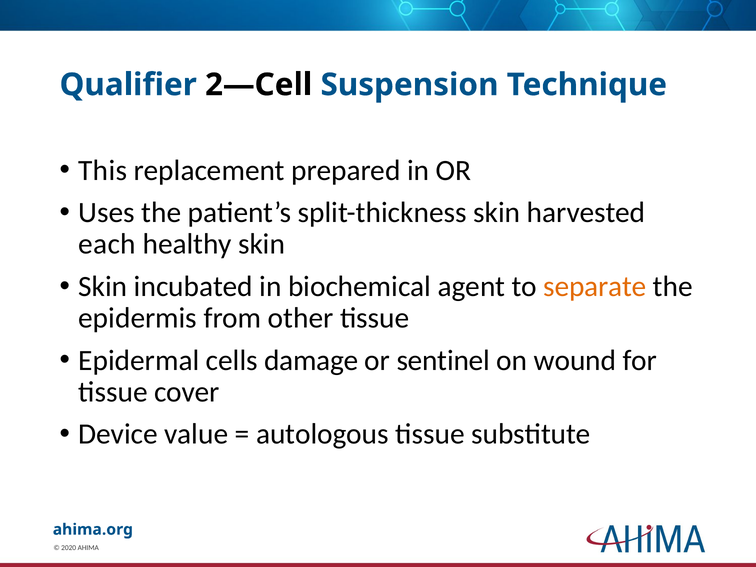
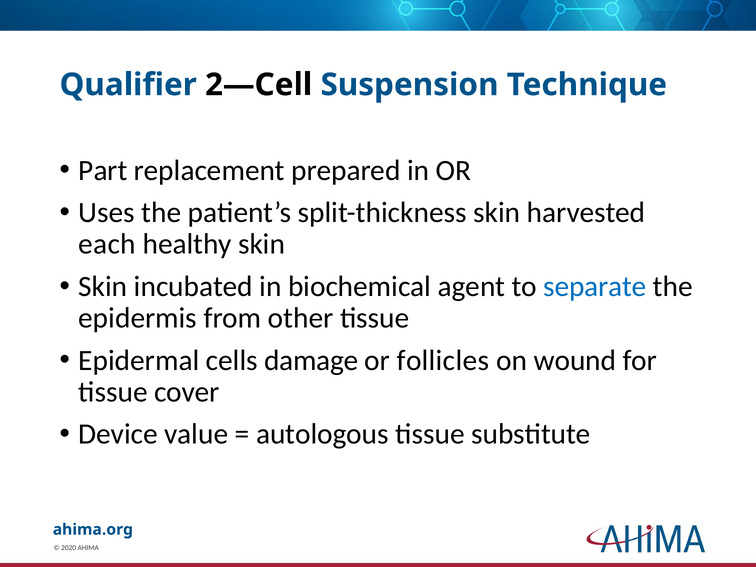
This: This -> Part
separate colour: orange -> blue
sentinel: sentinel -> follicles
